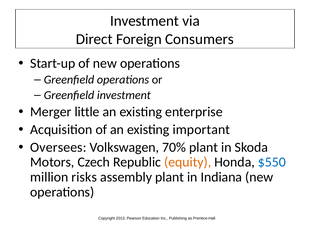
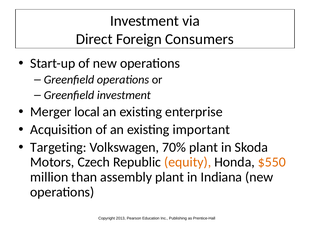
little: little -> local
Oversees: Oversees -> Targeting
$550 colour: blue -> orange
risks: risks -> than
